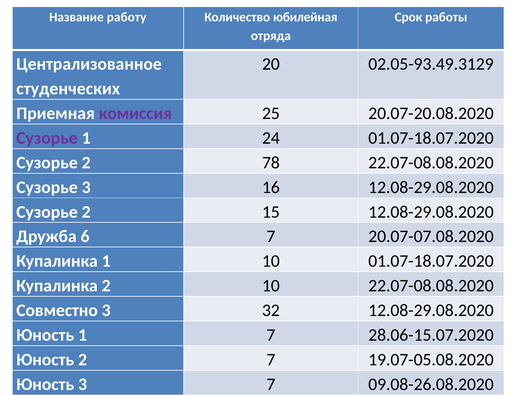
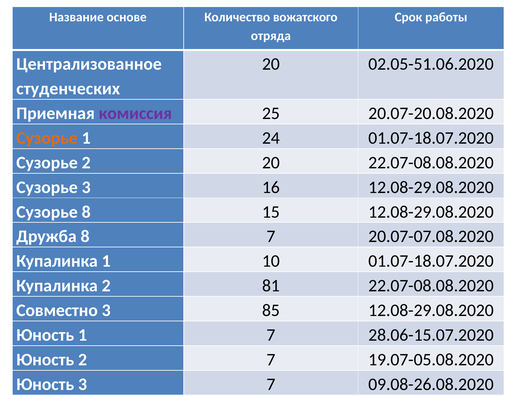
работу: работу -> основе
юбилейная: юбилейная -> вожатского
02.05-93.49.3129: 02.05-93.49.3129 -> 02.05-51.06.2020
Сузорье at (47, 138) colour: purple -> orange
2 78: 78 -> 20
2 at (86, 212): 2 -> 8
Дружба 6: 6 -> 8
2 10: 10 -> 81
32: 32 -> 85
